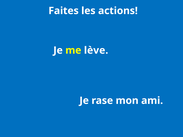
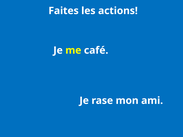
lève: lève -> café
